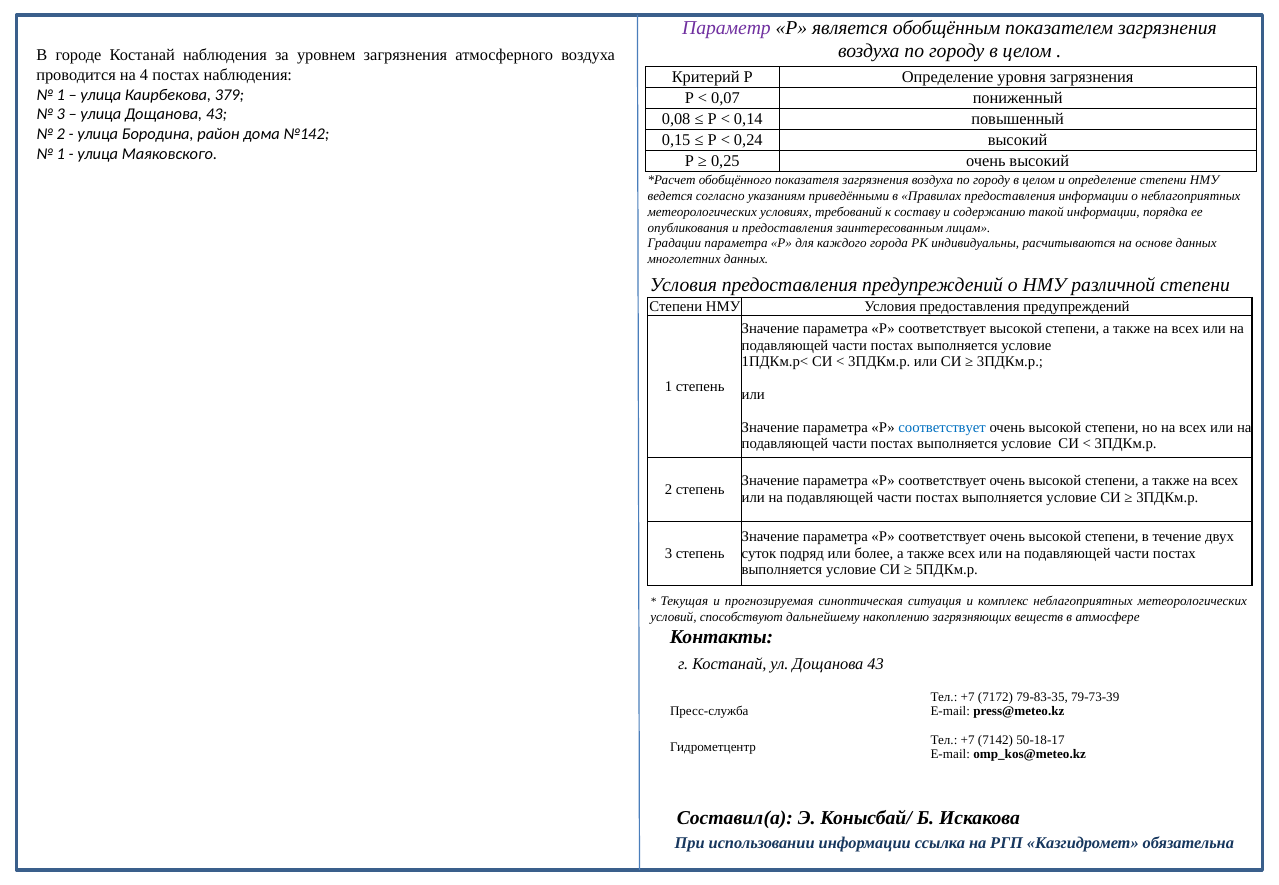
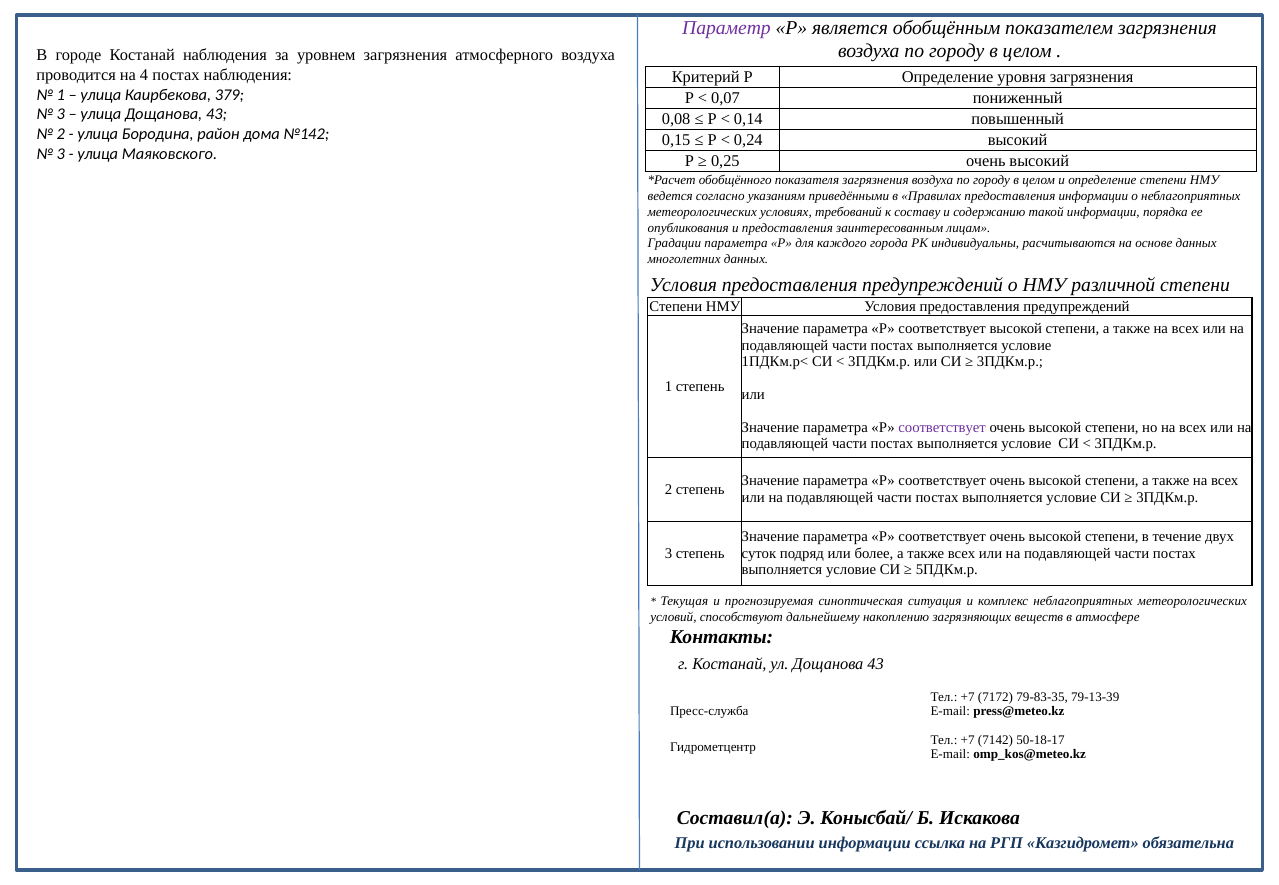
1 at (61, 154): 1 -> 3
соответствует at (942, 427) colour: blue -> purple
79-73-39: 79-73-39 -> 79-13-39
